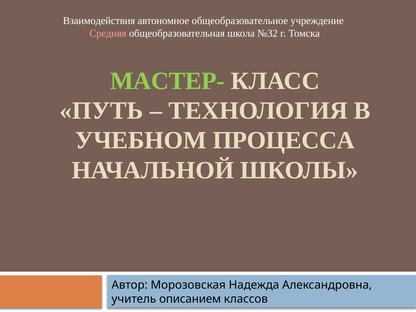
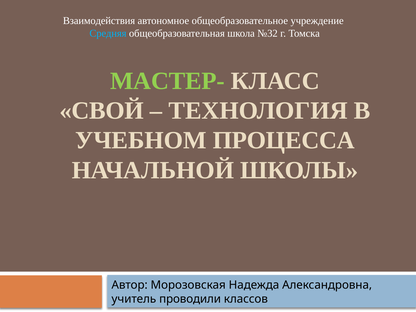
Средняя colour: pink -> light blue
ПУТЬ: ПУТЬ -> СВОЙ
описанием: описанием -> проводили
